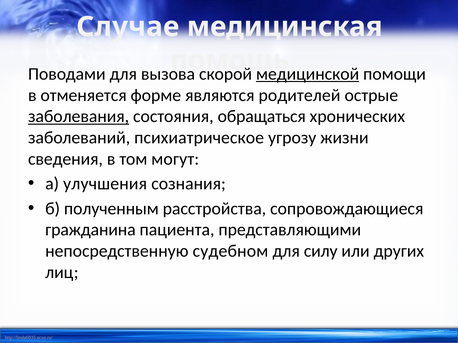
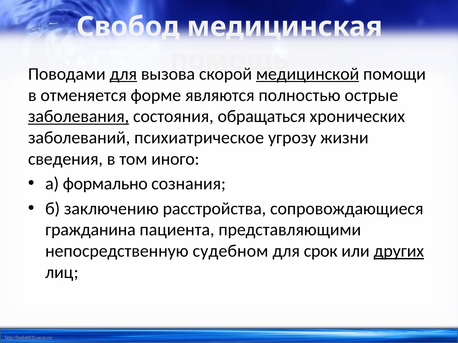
Случае: Случае -> Свобод
для at (123, 74) underline: none -> present
родителей: родителей -> полностью
могут: могут -> иного
улучшения: улучшения -> формально
полученным: полученным -> заключению
силу: силу -> срок
других underline: none -> present
